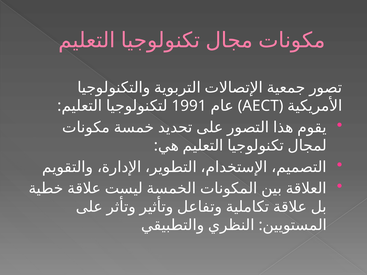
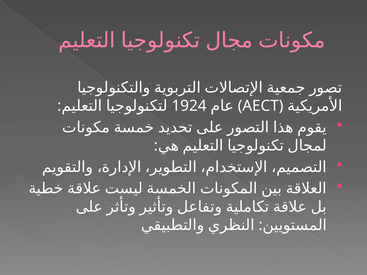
1991: 1991 -> 1924
